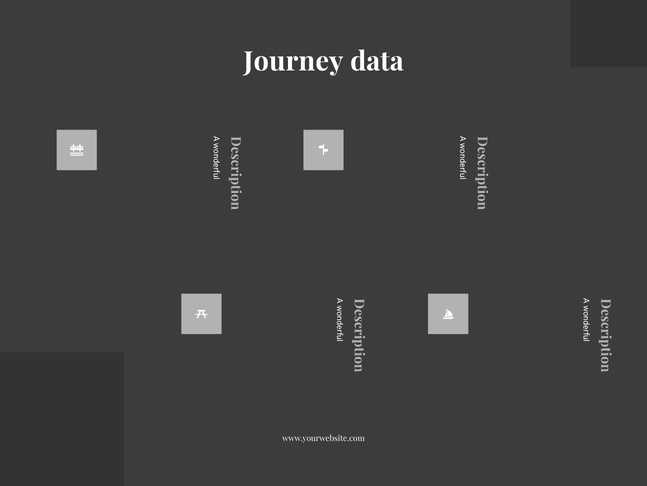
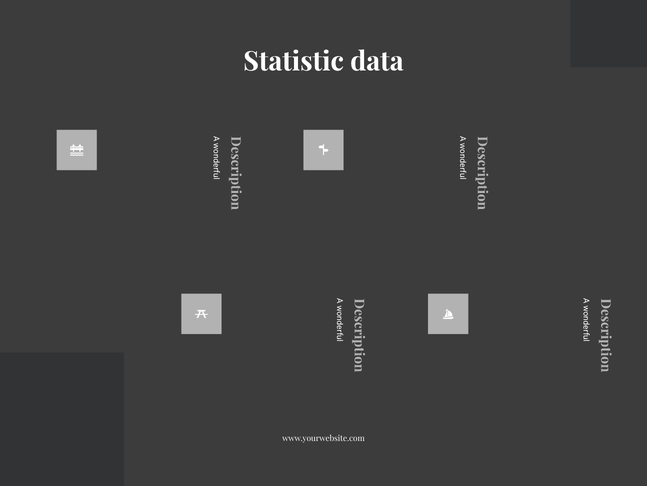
Journey: Journey -> Statistic
